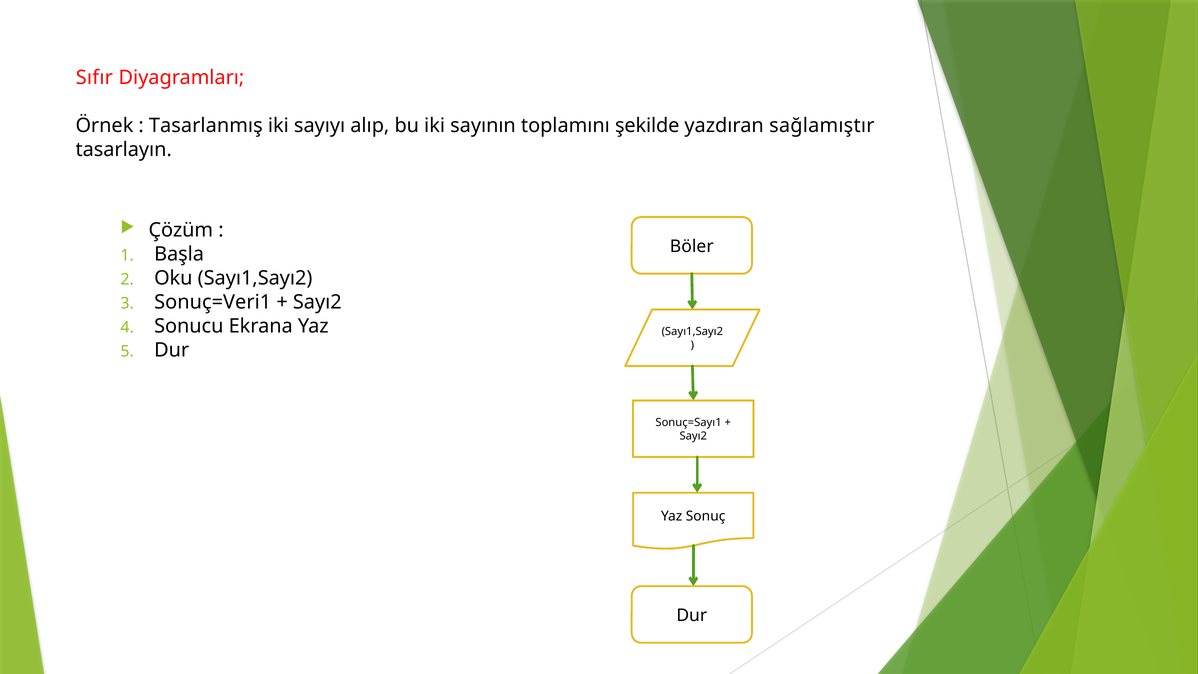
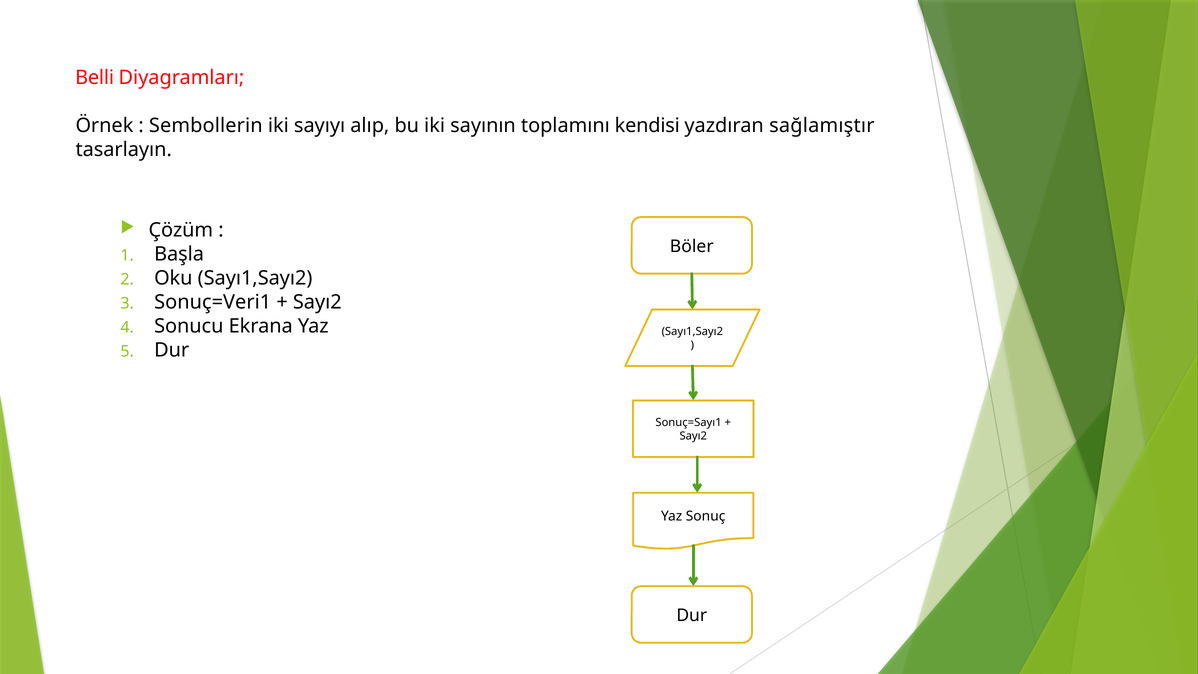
Sıfır: Sıfır -> Belli
Tasarlanmış: Tasarlanmış -> Sembollerin
şekilde: şekilde -> kendisi
